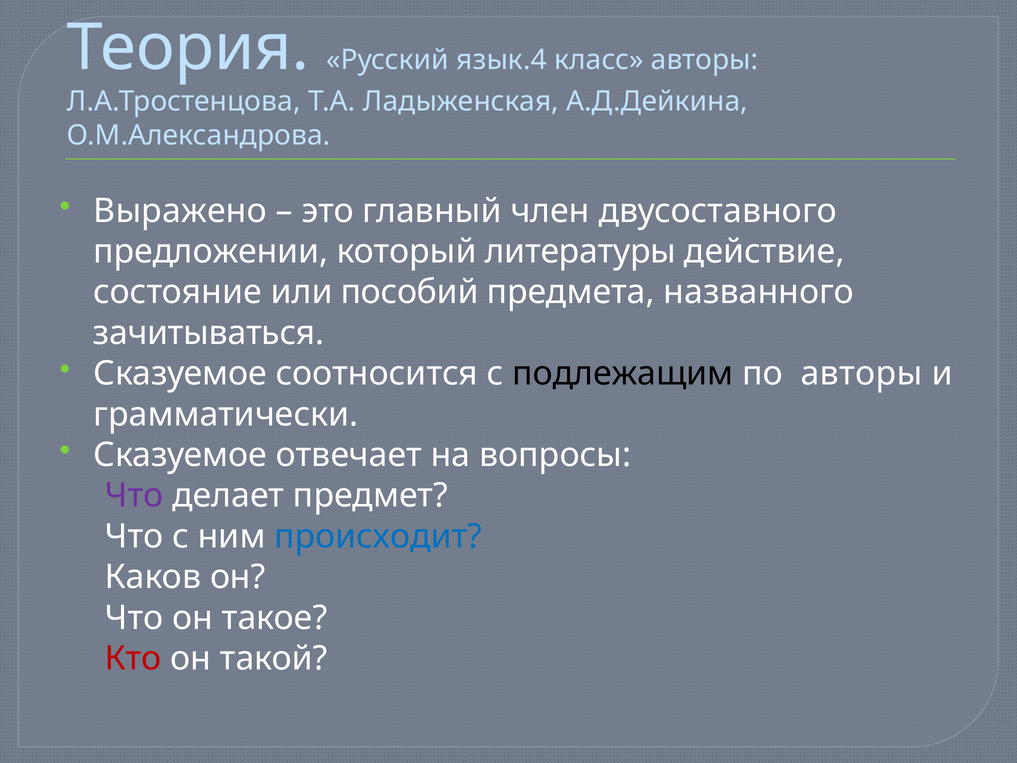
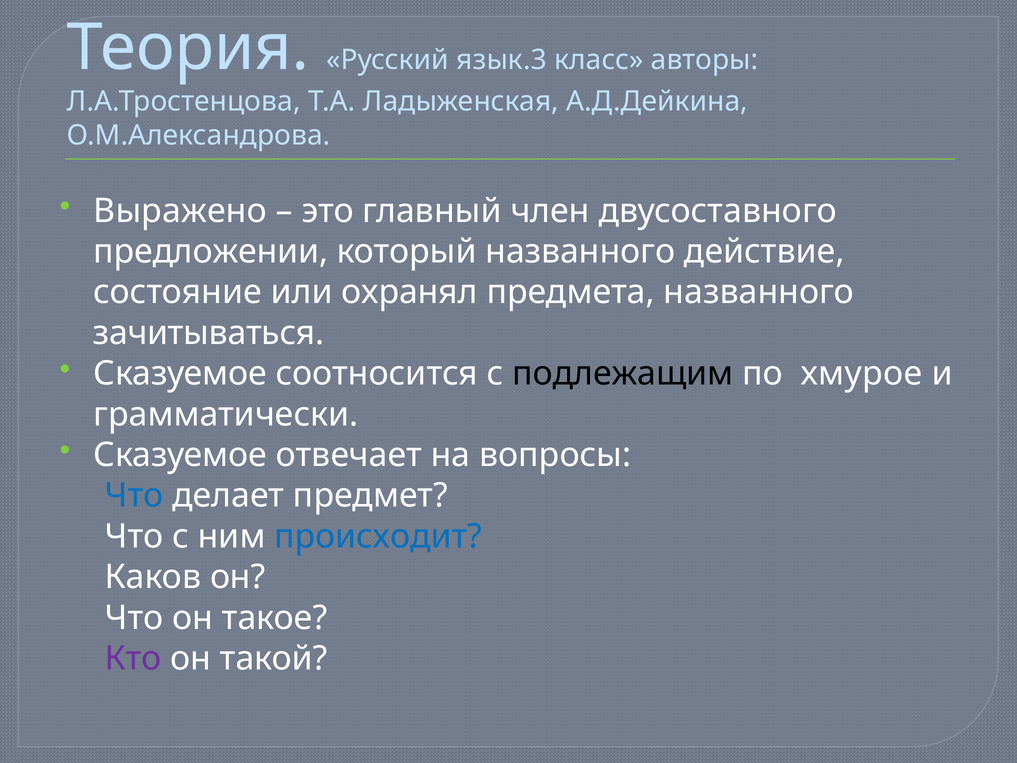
язык.4: язык.4 -> язык.3
который литературы: литературы -> названного
пособий: пособий -> охранял
по авторы: авторы -> хмурое
Что at (134, 496) colour: purple -> blue
Кто colour: red -> purple
